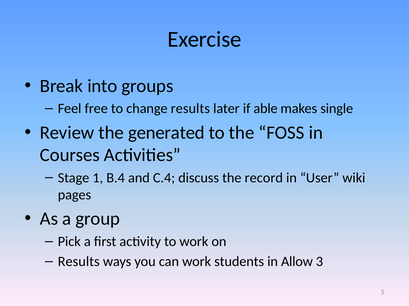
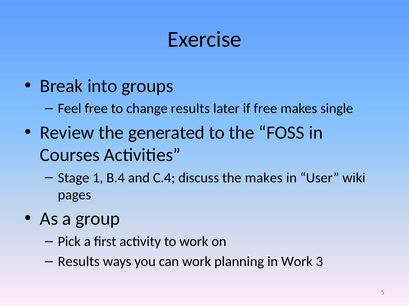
if able: able -> free
the record: record -> makes
students: students -> planning
in Allow: Allow -> Work
